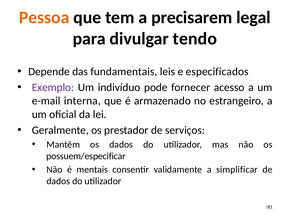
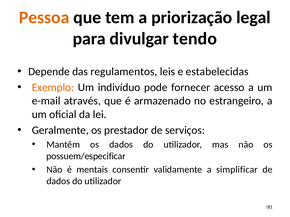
precisarem: precisarem -> priorização
fundamentais: fundamentais -> regulamentos
especificados: especificados -> estabelecidas
Exemplo colour: purple -> orange
interna: interna -> através
